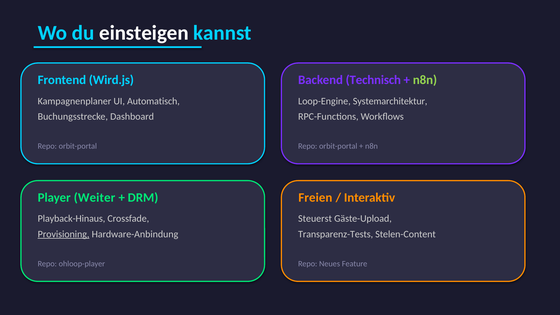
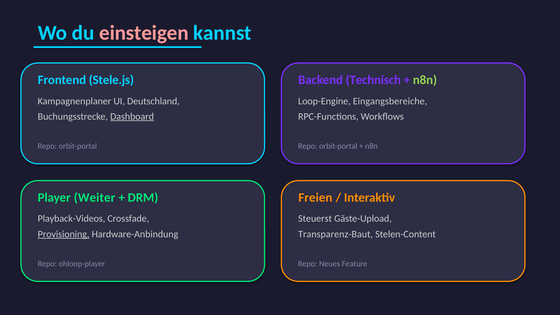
einsteigen colour: white -> pink
Wird.js: Wird.js -> Stele.js
Automatisch: Automatisch -> Deutschland
Systemarchitektur: Systemarchitektur -> Eingangsbereiche
Dashboard underline: none -> present
Playback-Hinaus: Playback-Hinaus -> Playback-Videos
Transparenz-Tests: Transparenz-Tests -> Transparenz-Baut
